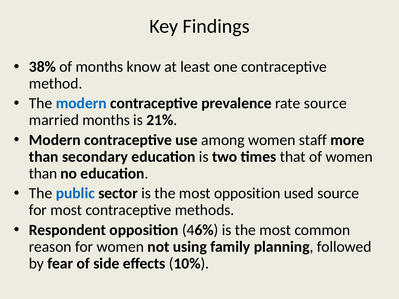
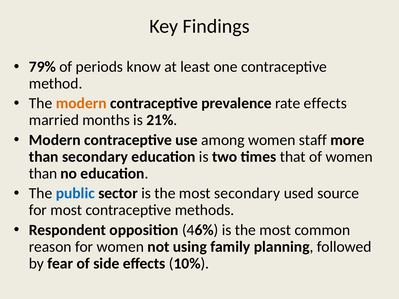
38%: 38% -> 79%
of months: months -> periods
modern at (81, 103) colour: blue -> orange
rate source: source -> effects
most opposition: opposition -> secondary
